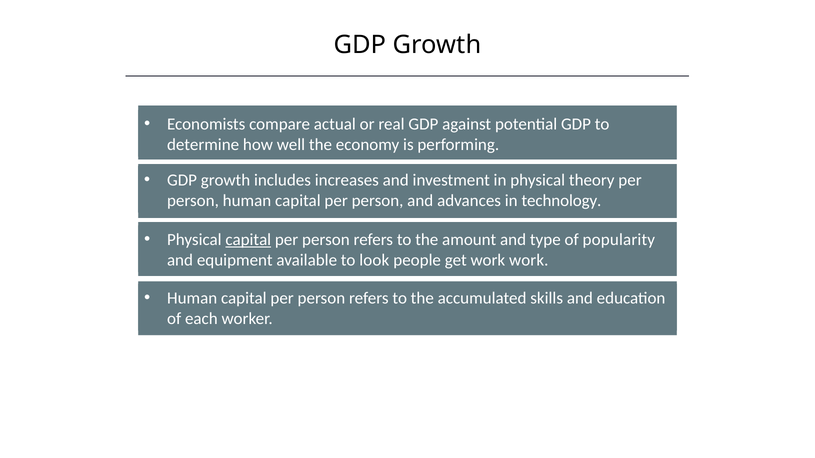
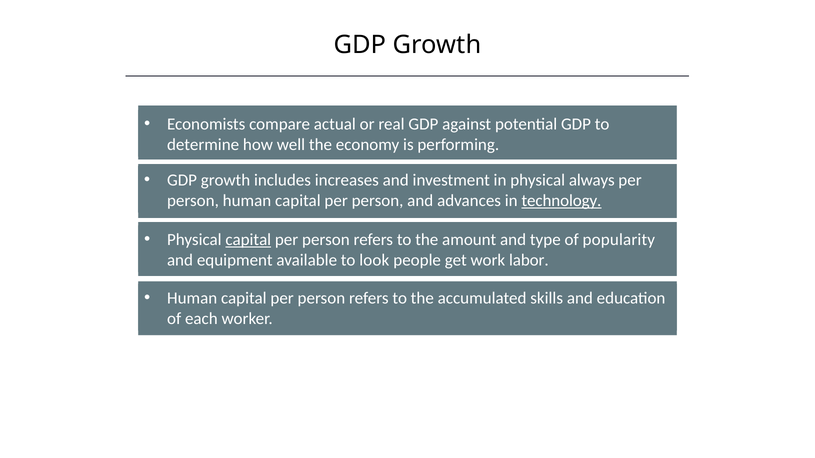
theory: theory -> always
technology underline: none -> present
work work: work -> labor
